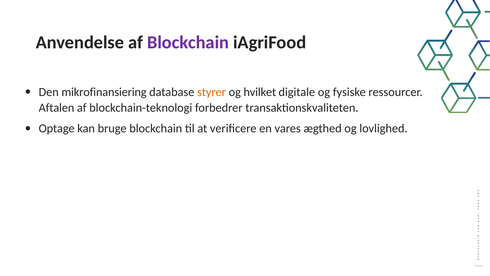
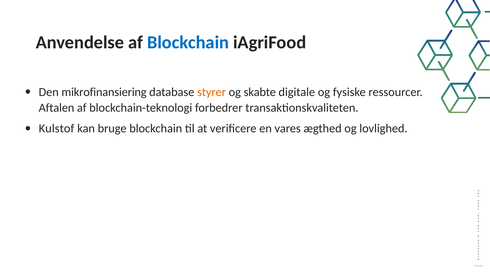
Blockchain at (188, 42) colour: purple -> blue
hvilket: hvilket -> skabte
Optage: Optage -> Kulstof
